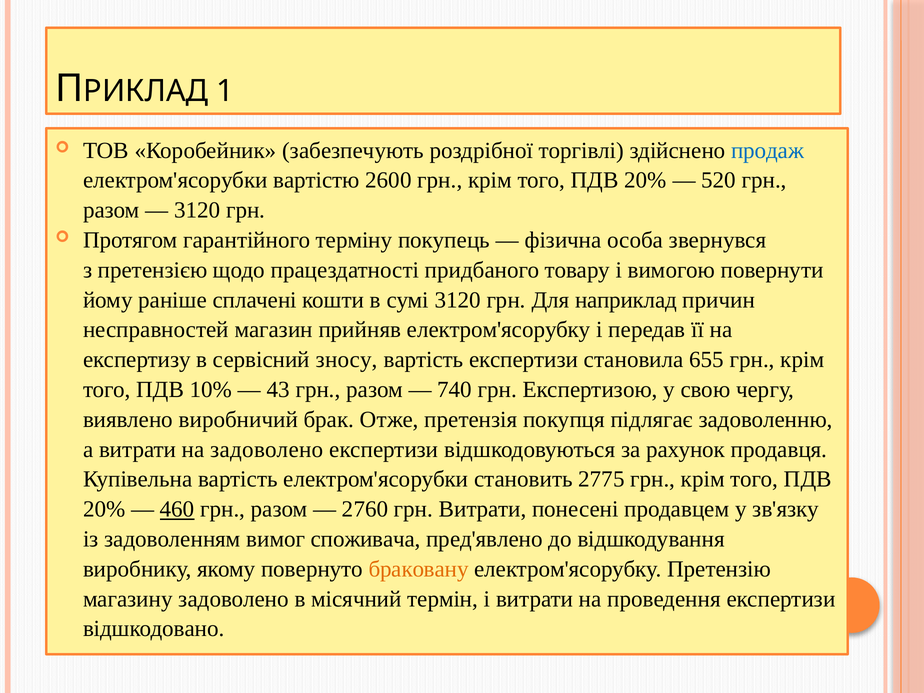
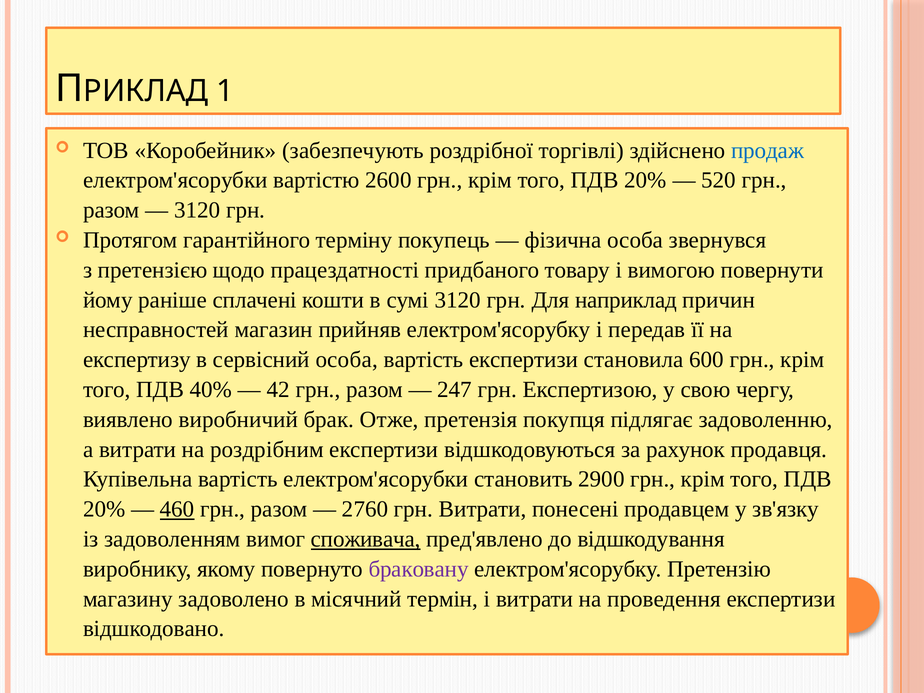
сервісний зносу: зносу -> особа
655: 655 -> 600
10%: 10% -> 40%
43: 43 -> 42
740: 740 -> 247
на задоволено: задоволено -> роздрібним
2775: 2775 -> 2900
споживача underline: none -> present
браковану colour: orange -> purple
